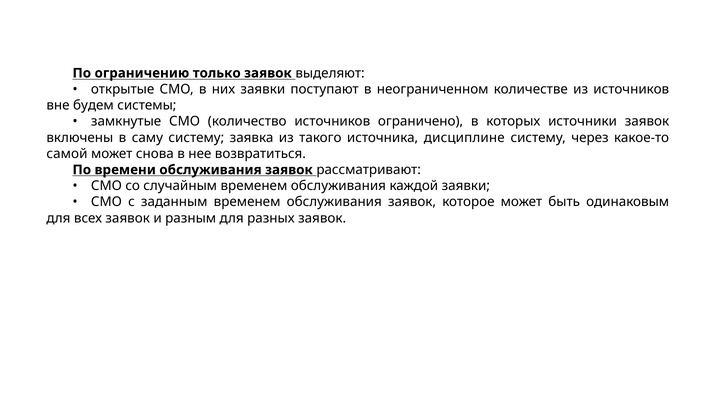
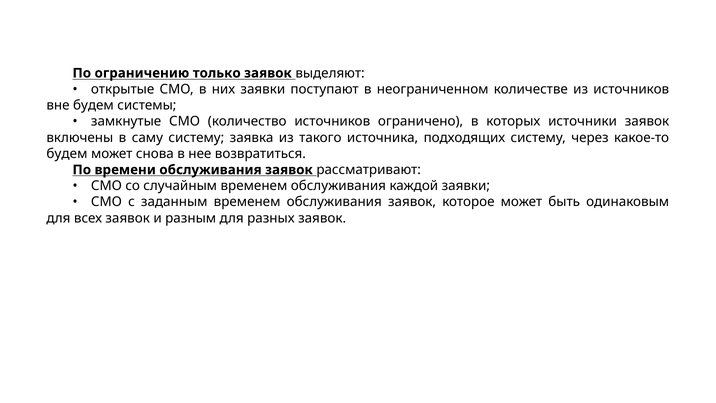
дисциплине: дисциплине -> подходящих
самой at (67, 154): самой -> будем
